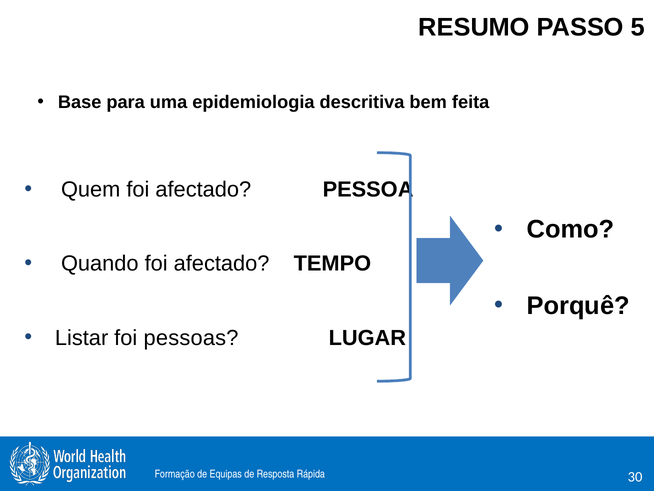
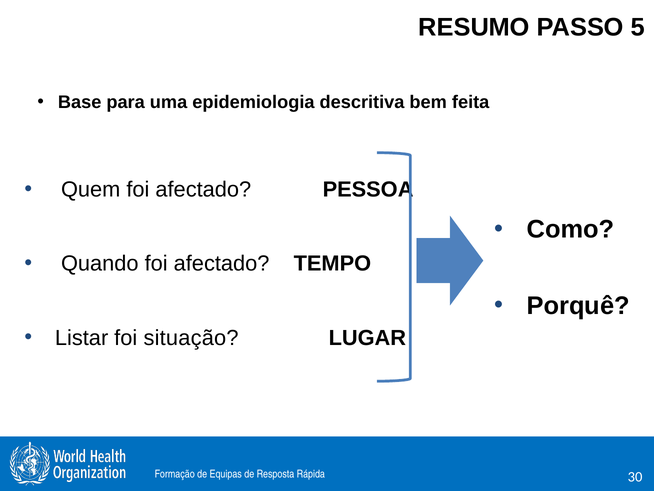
pessoas: pessoas -> situação
